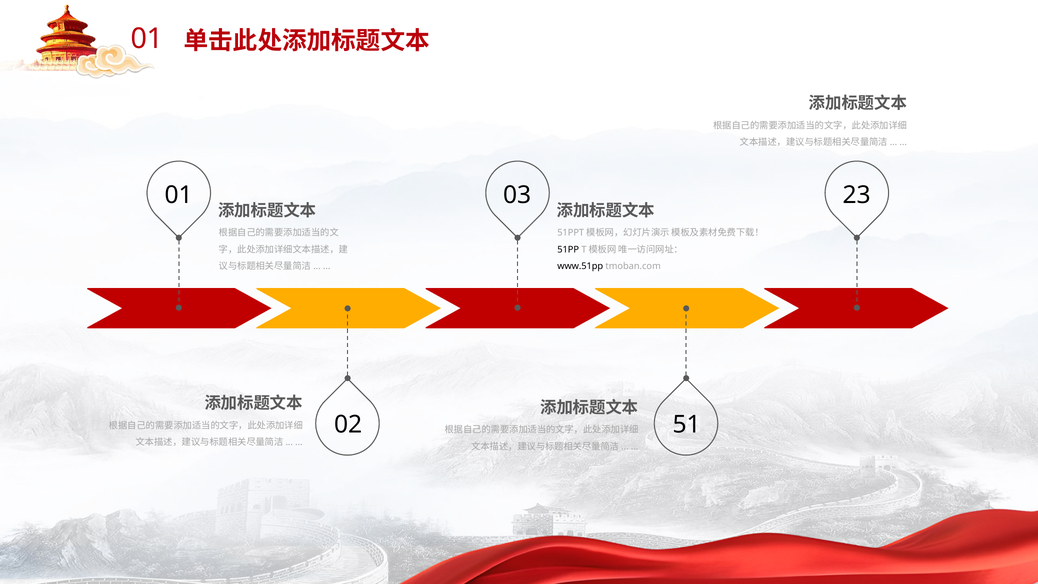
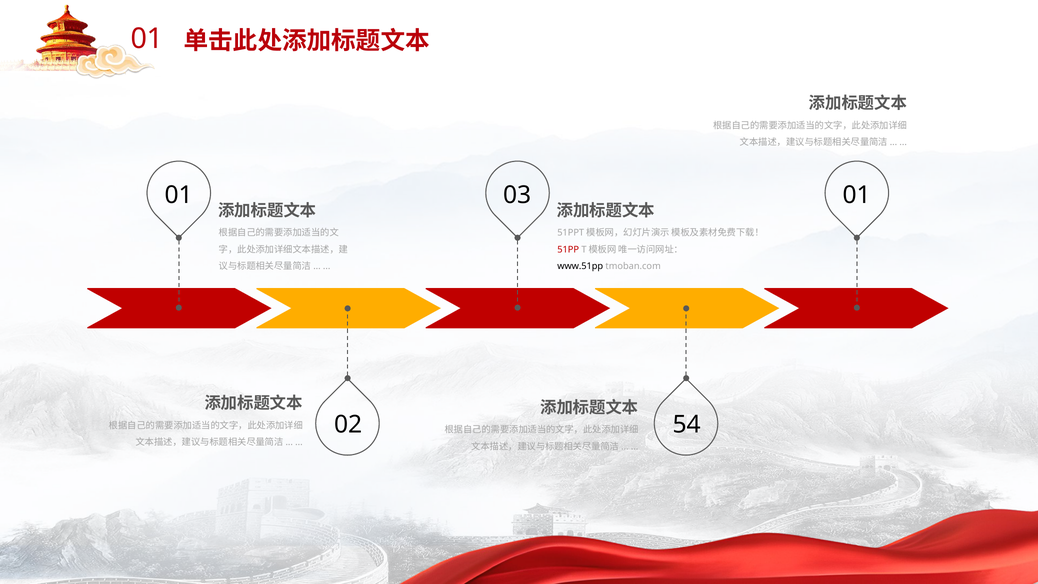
03 23: 23 -> 01
51PP colour: black -> red
51: 51 -> 54
